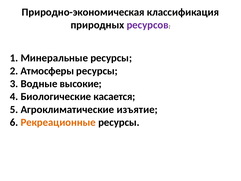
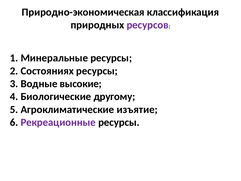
Атмосферы: Атмосферы -> Состояниях
касается: касается -> другому
Рекреационные colour: orange -> purple
